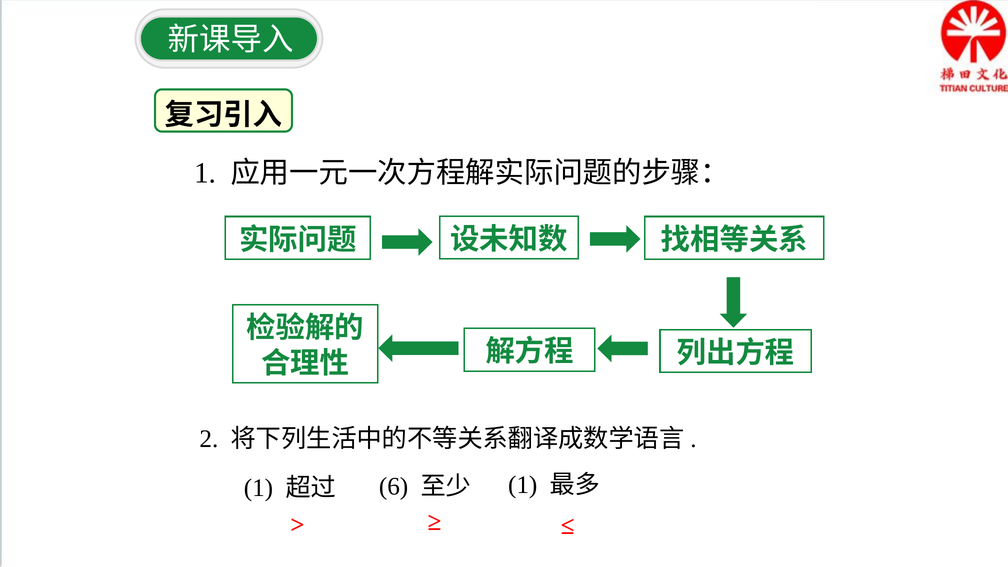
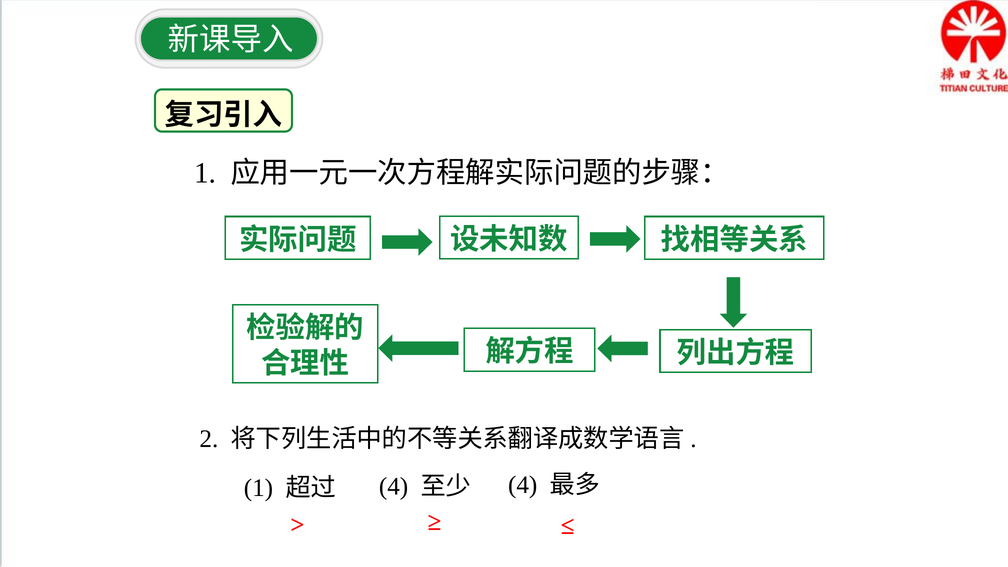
6 at (394, 486): 6 -> 4
1 at (523, 485): 1 -> 4
